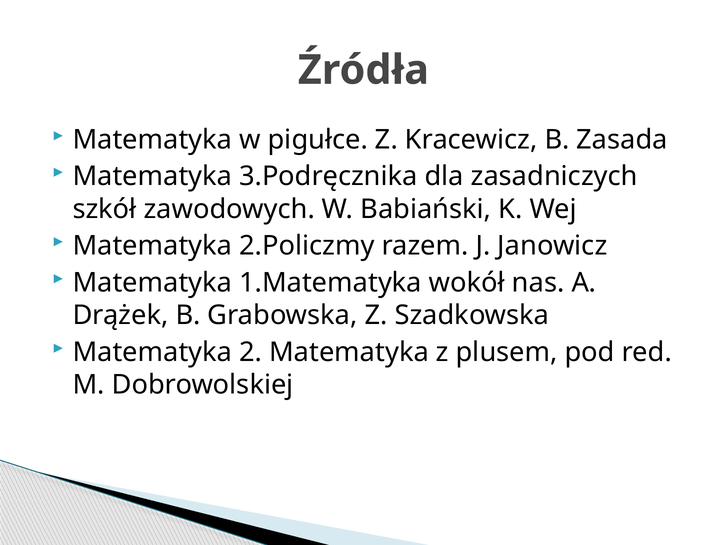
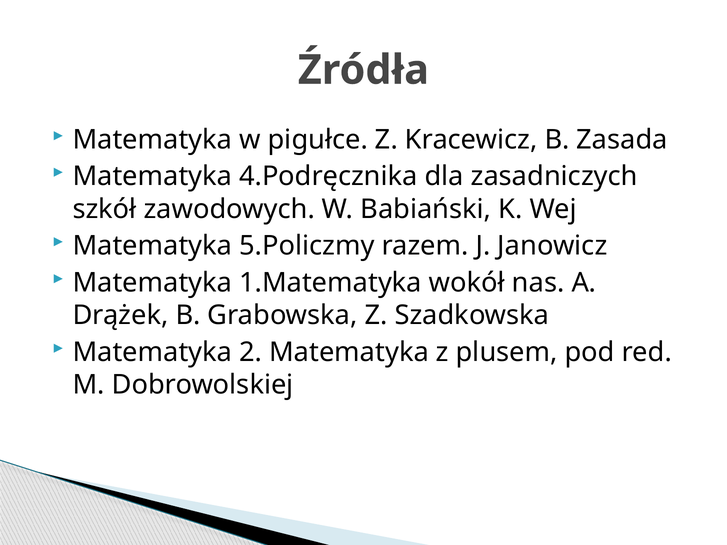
3.Podręcznika: 3.Podręcznika -> 4.Podręcznika
2.Policzmy: 2.Policzmy -> 5.Policzmy
